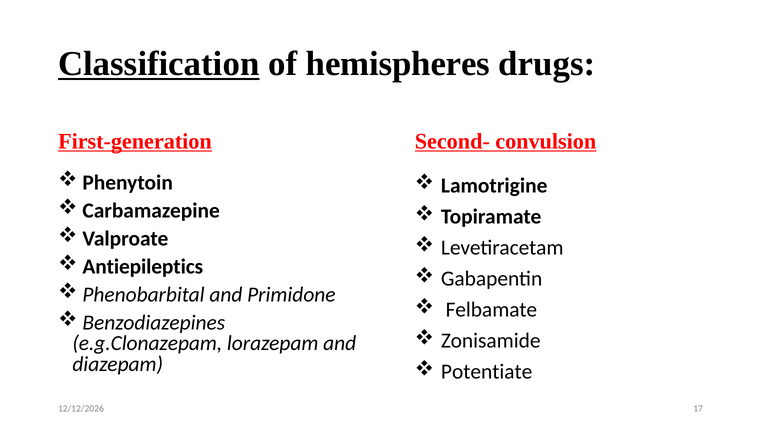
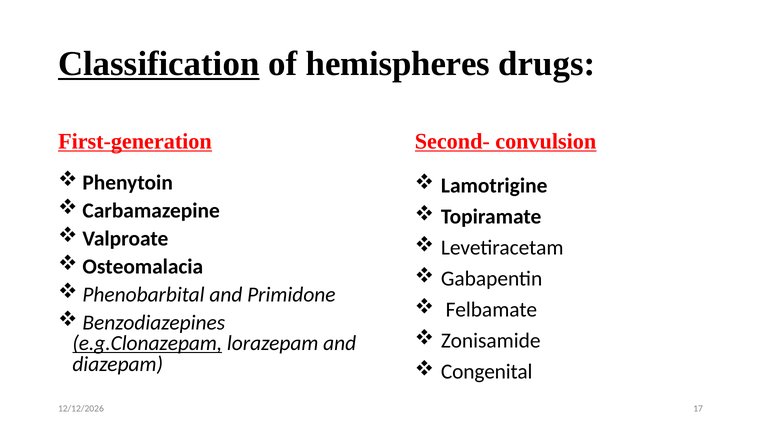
Antiepileptics: Antiepileptics -> Osteomalacia
e.g.Clonazepam underline: none -> present
Potentiate: Potentiate -> Congenital
